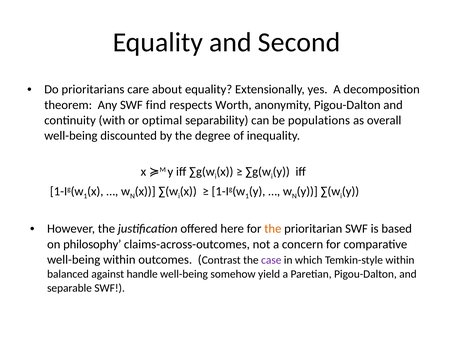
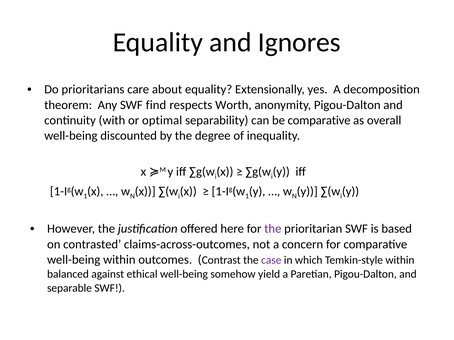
Second: Second -> Ignores
be populations: populations -> comparative
the at (273, 229) colour: orange -> purple
philosophy: philosophy -> contrasted
handle: handle -> ethical
